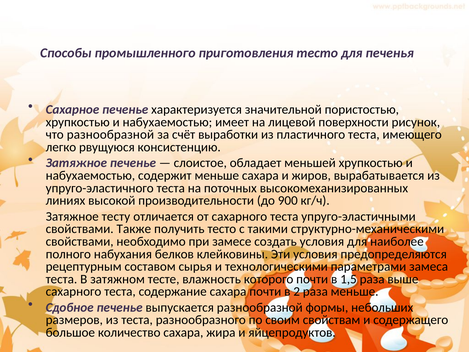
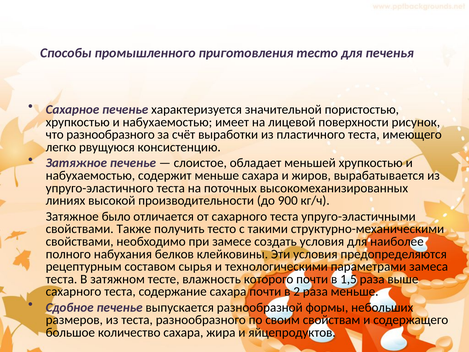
что разнообразной: разнообразной -> разнообразного
тесту: тесту -> было
